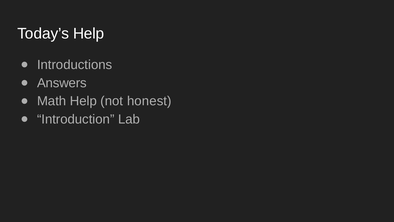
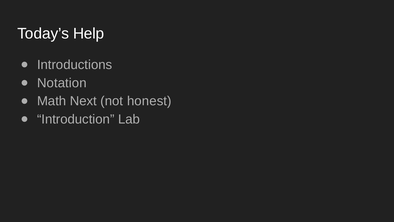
Answers: Answers -> Notation
Math Help: Help -> Next
